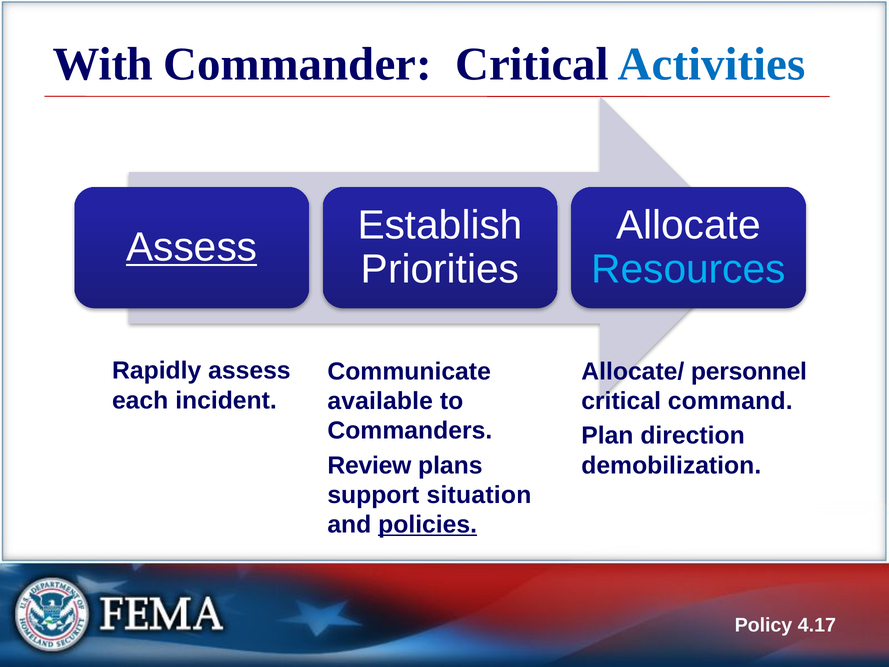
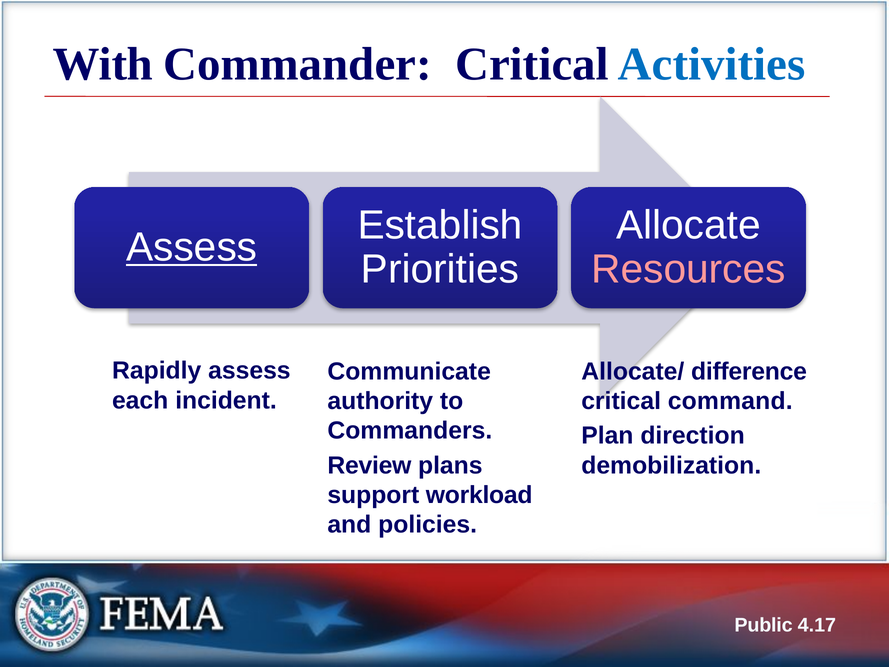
Resources at (688, 269) colour: light blue -> pink
personnel: personnel -> difference
available: available -> authority
situation: situation -> workload
policies at (428, 524) underline: present -> none
Policy: Policy -> Public
